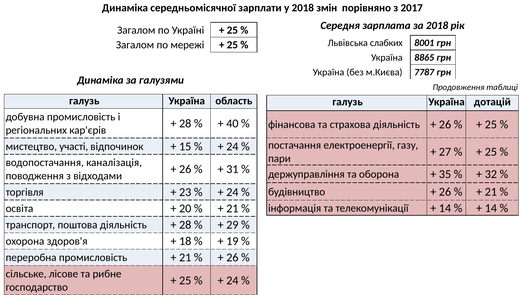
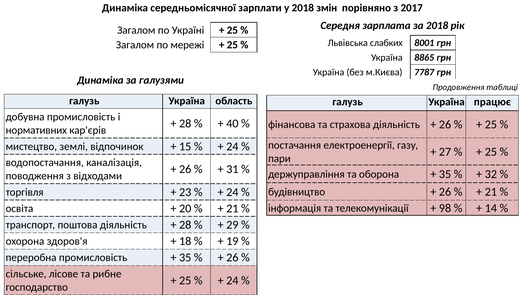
дотацій: дотацій -> працює
регіональних: регіональних -> нормативних
участі: участі -> землі
14 at (445, 208): 14 -> 98
21 at (185, 258): 21 -> 35
